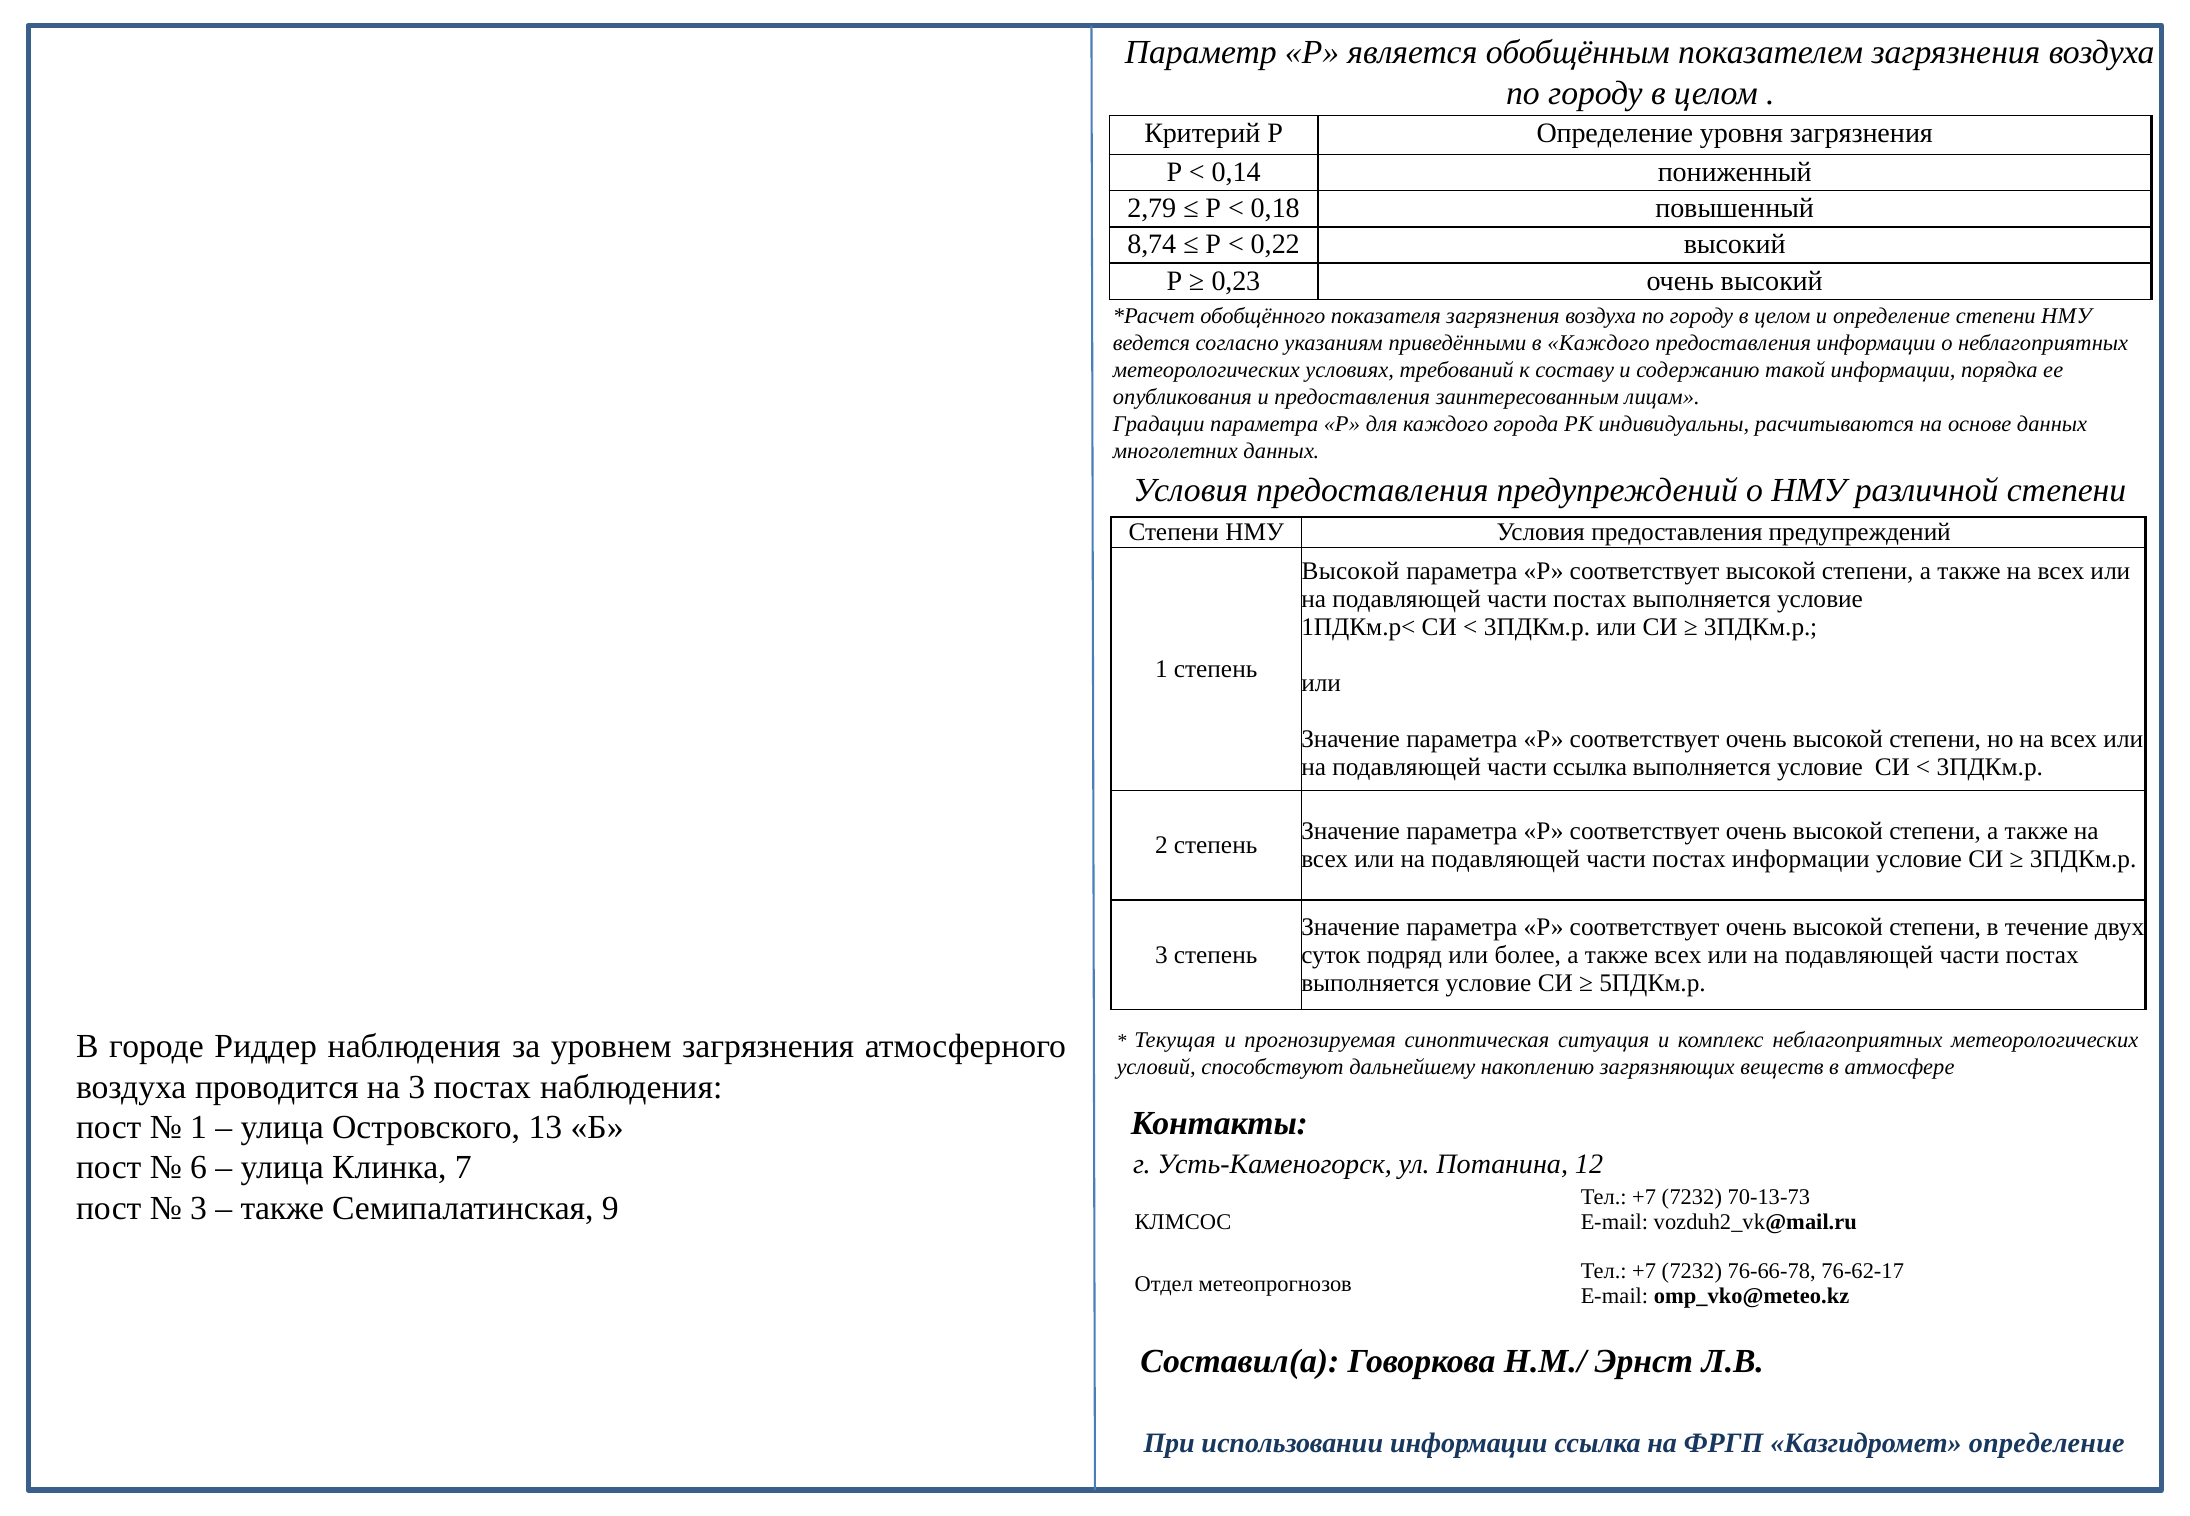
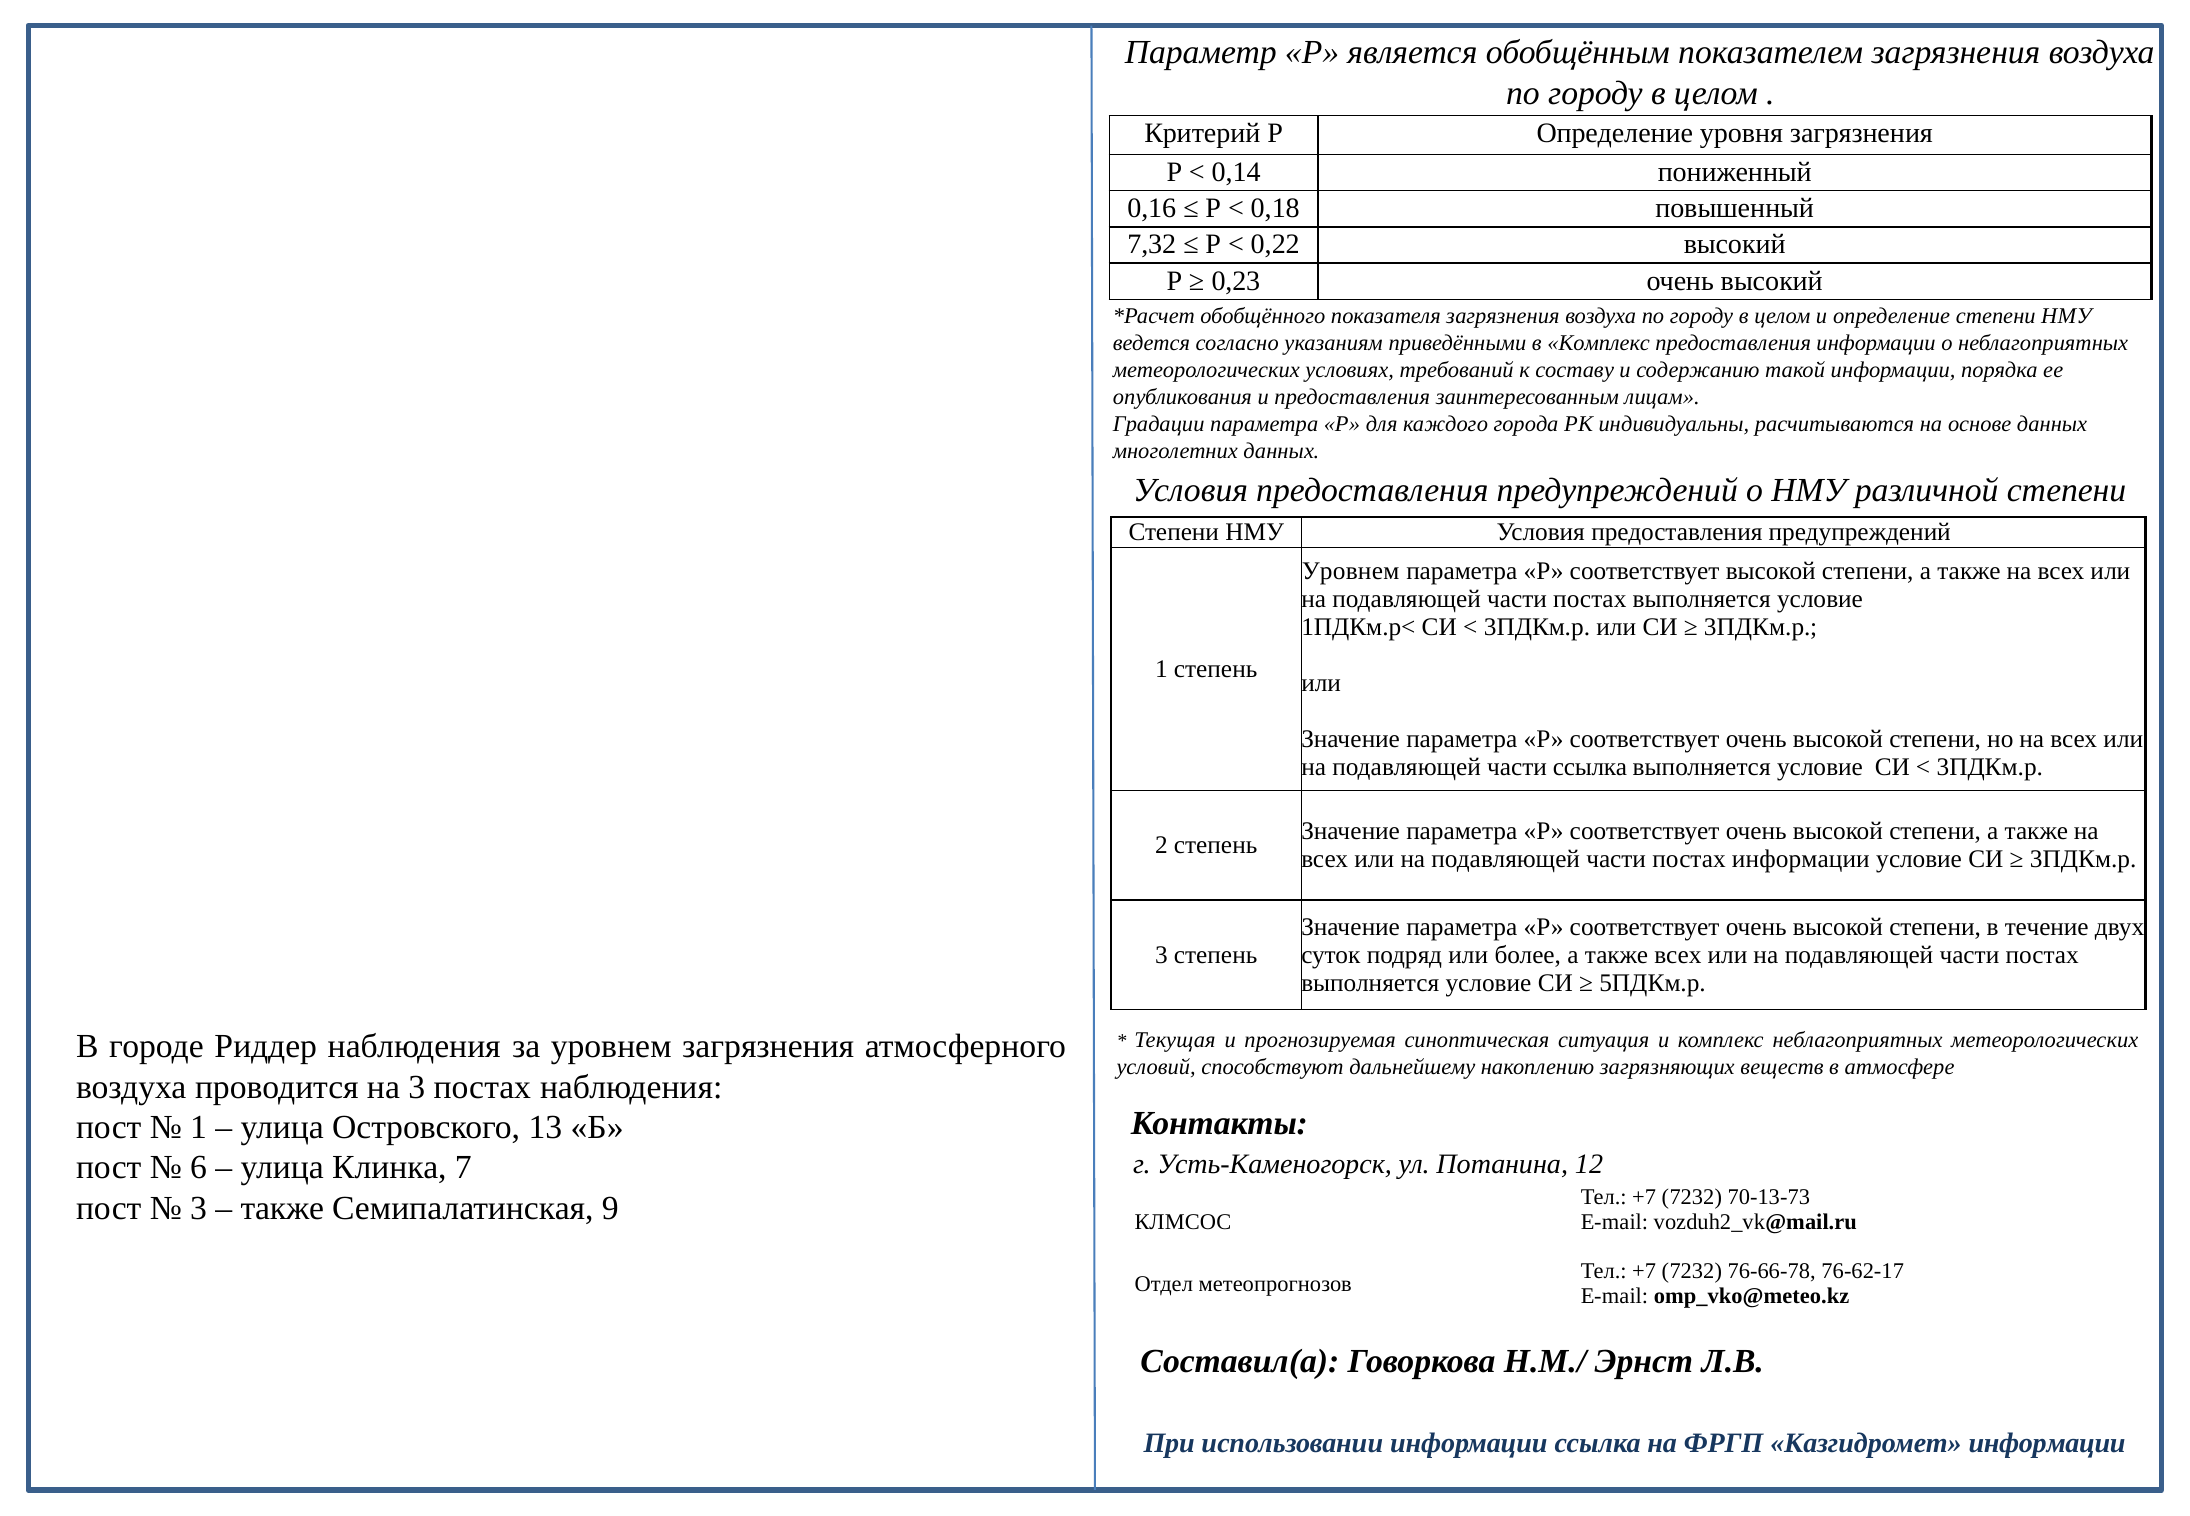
2,79: 2,79 -> 0,16
8,74: 8,74 -> 7,32
в Каждого: Каждого -> Комплекс
Высокой at (1351, 571): Высокой -> Уровнем
Казгидромет определение: определение -> информации
